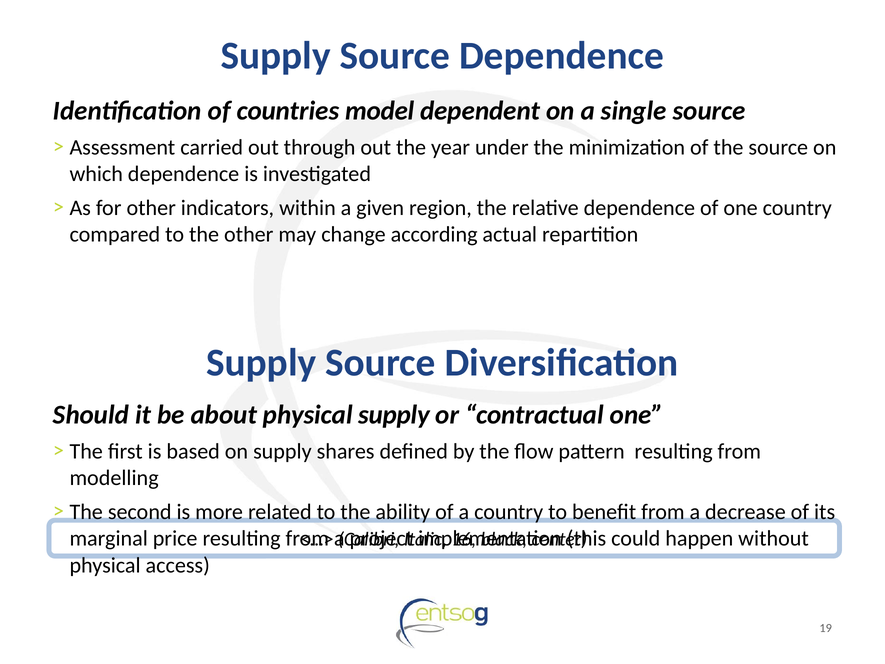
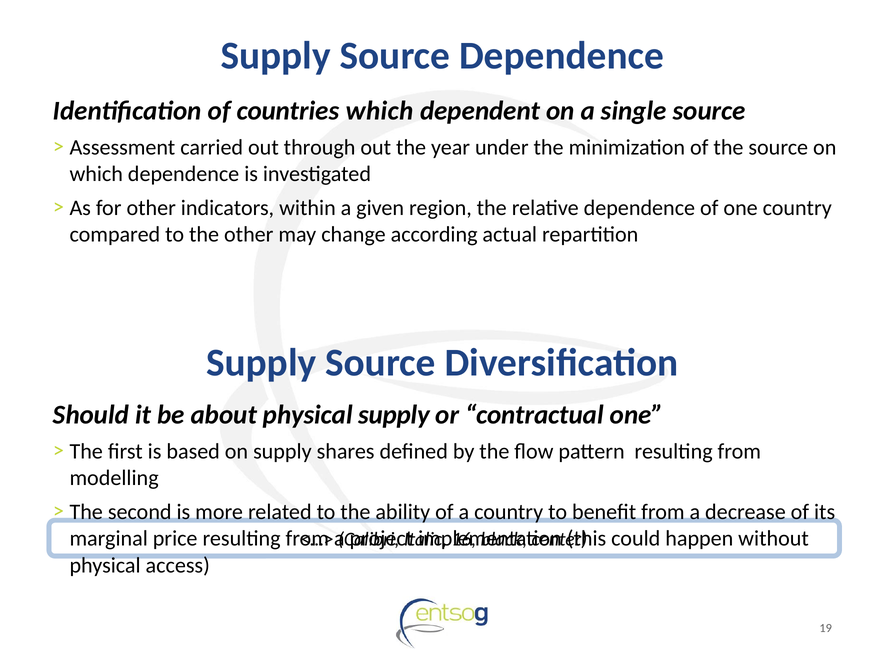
countries model: model -> which
